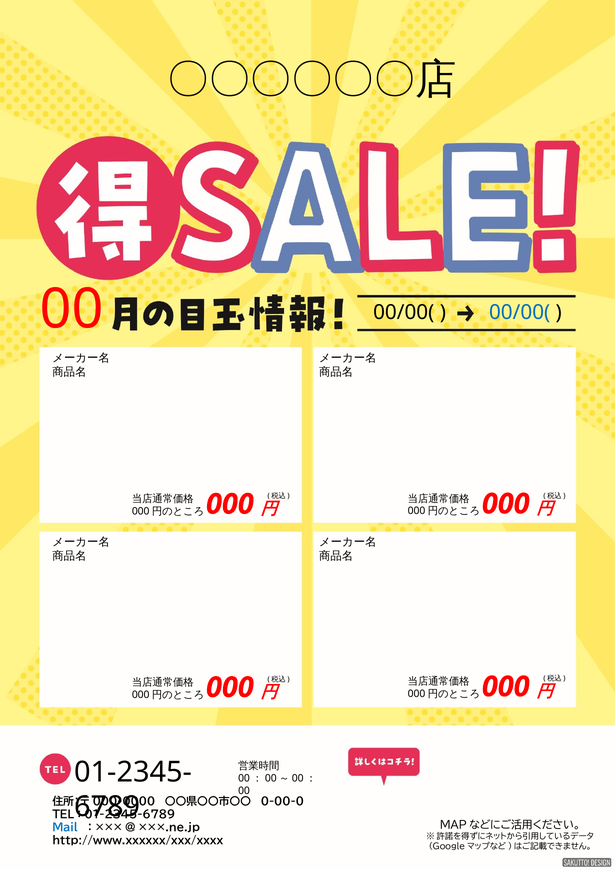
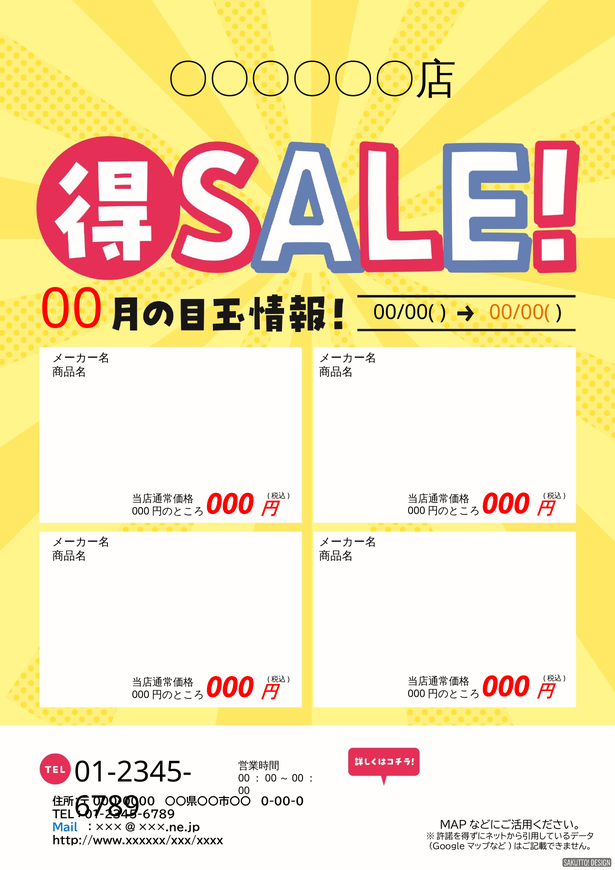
00/00( at (520, 312) colour: blue -> orange
